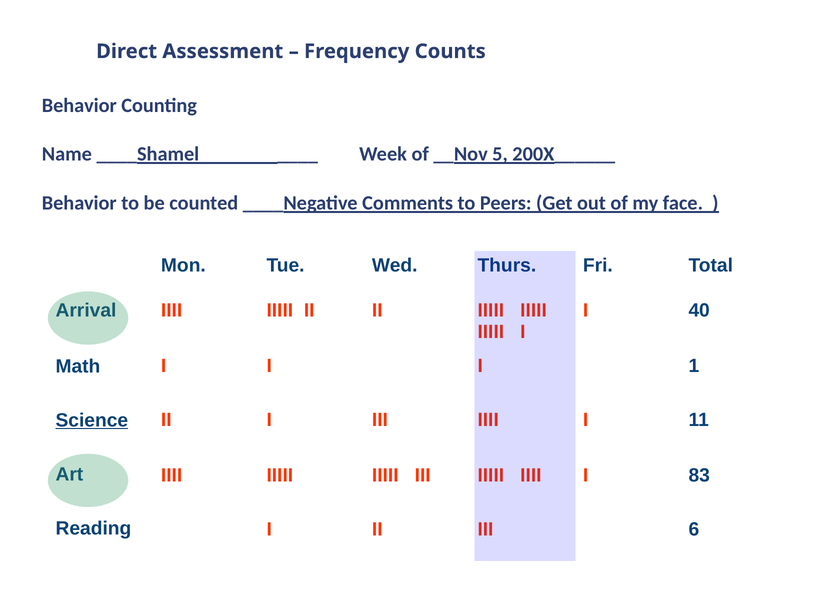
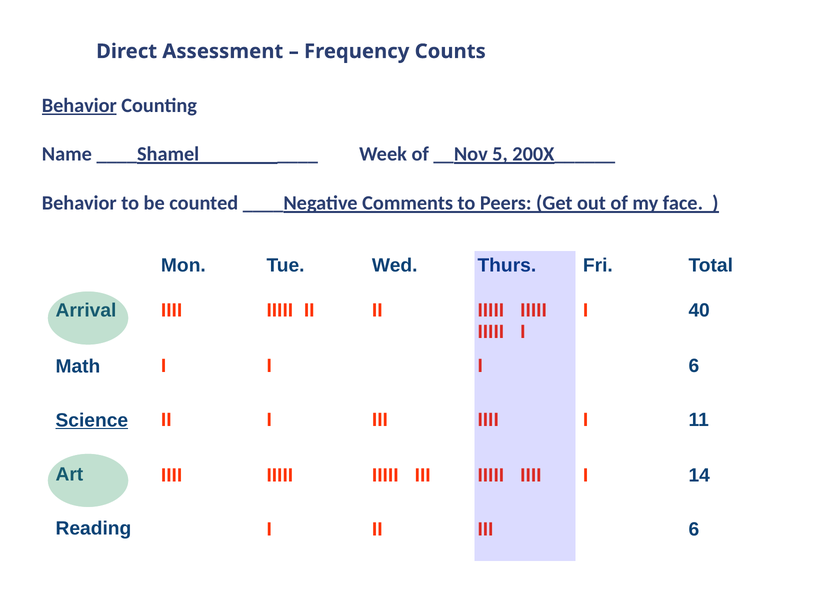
Behavior at (79, 106) underline: none -> present
1 at (694, 366): 1 -> 6
83: 83 -> 14
